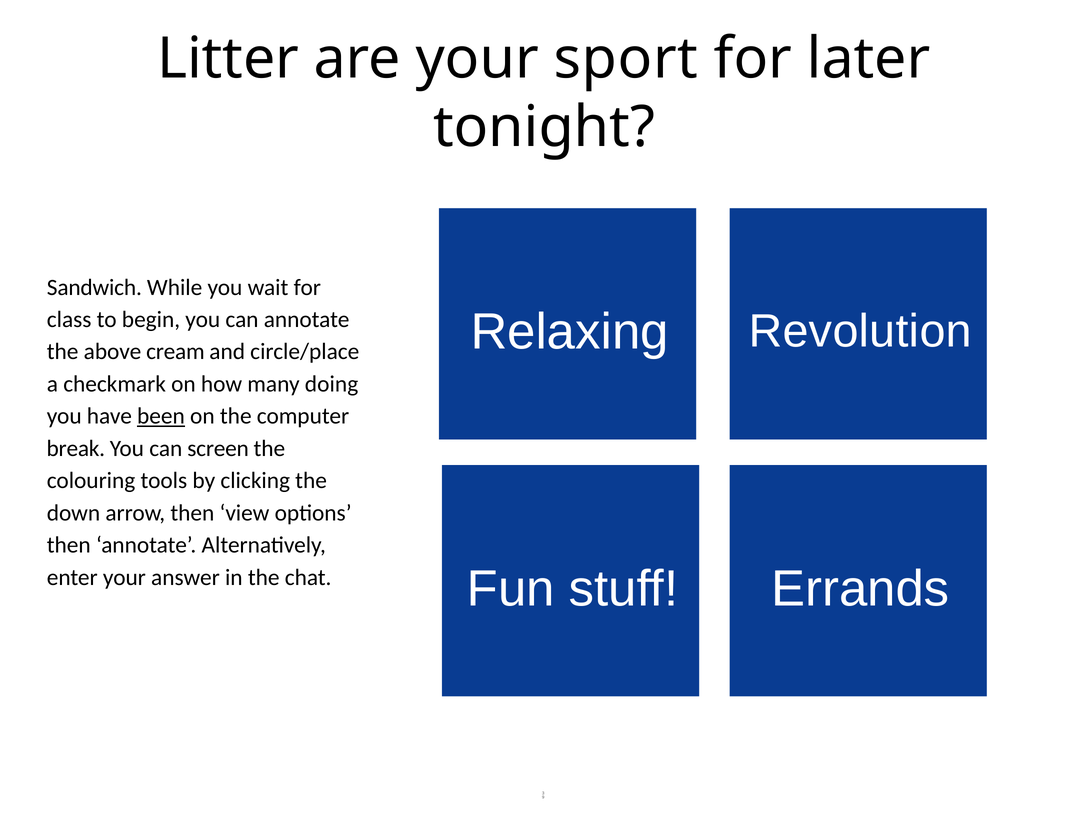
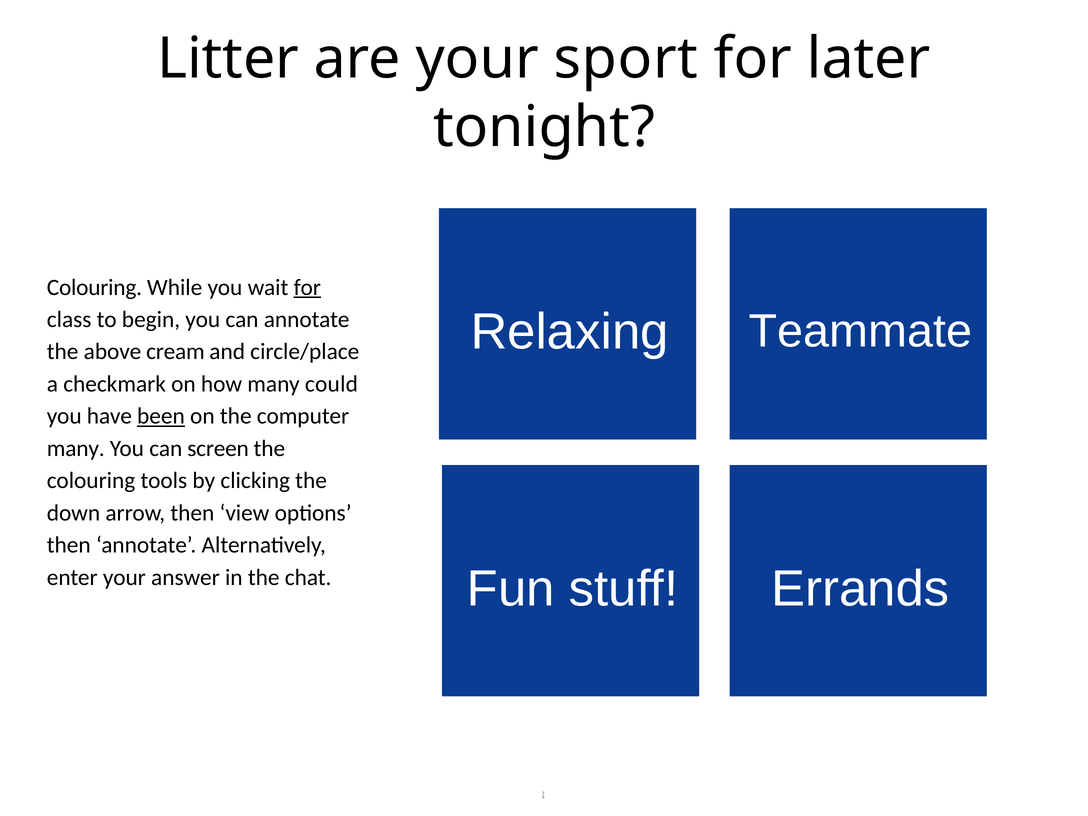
Sandwich at (94, 287): Sandwich -> Colouring
for at (307, 287) underline: none -> present
Revolution: Revolution -> Teammate
doing: doing -> could
break at (76, 448): break -> many
